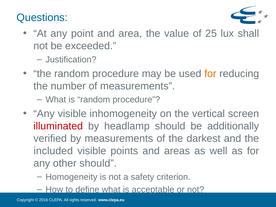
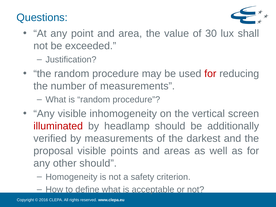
25: 25 -> 30
for at (210, 74) colour: orange -> red
included: included -> proposal
